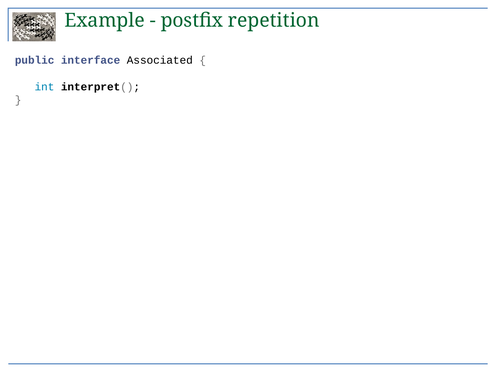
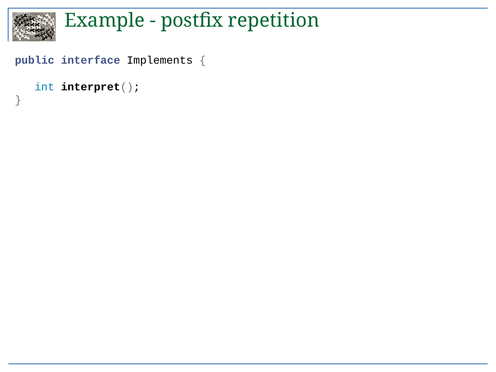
Associated: Associated -> Implements
